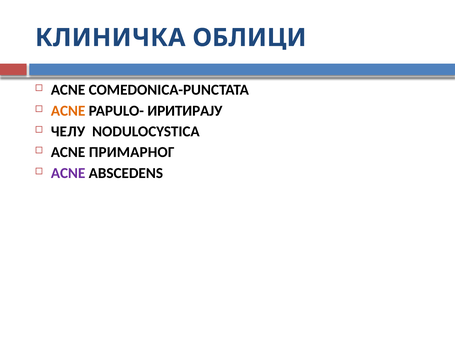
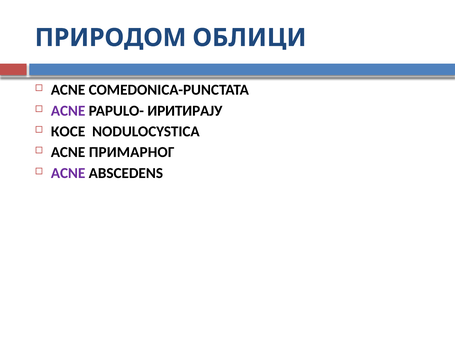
КЛИНИЧКА: КЛИНИЧКА -> ПРИРОДОМ
ACNE at (68, 111) colour: orange -> purple
ЧЕЛУ: ЧЕЛУ -> КОСЕ
